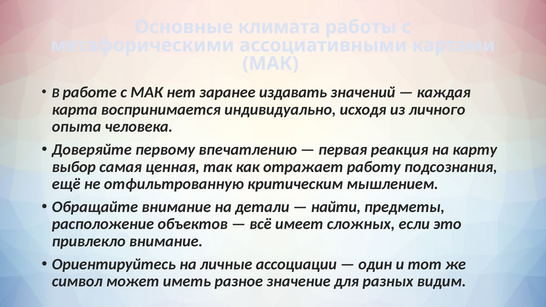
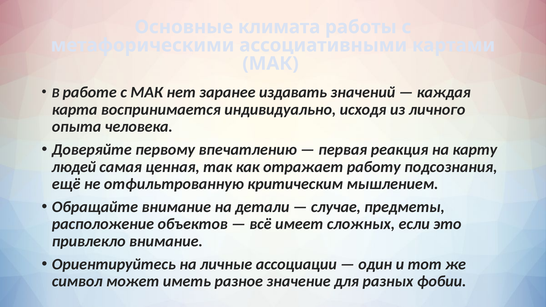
выбор: выбор -> людей
найти: найти -> случае
видим: видим -> фобии
